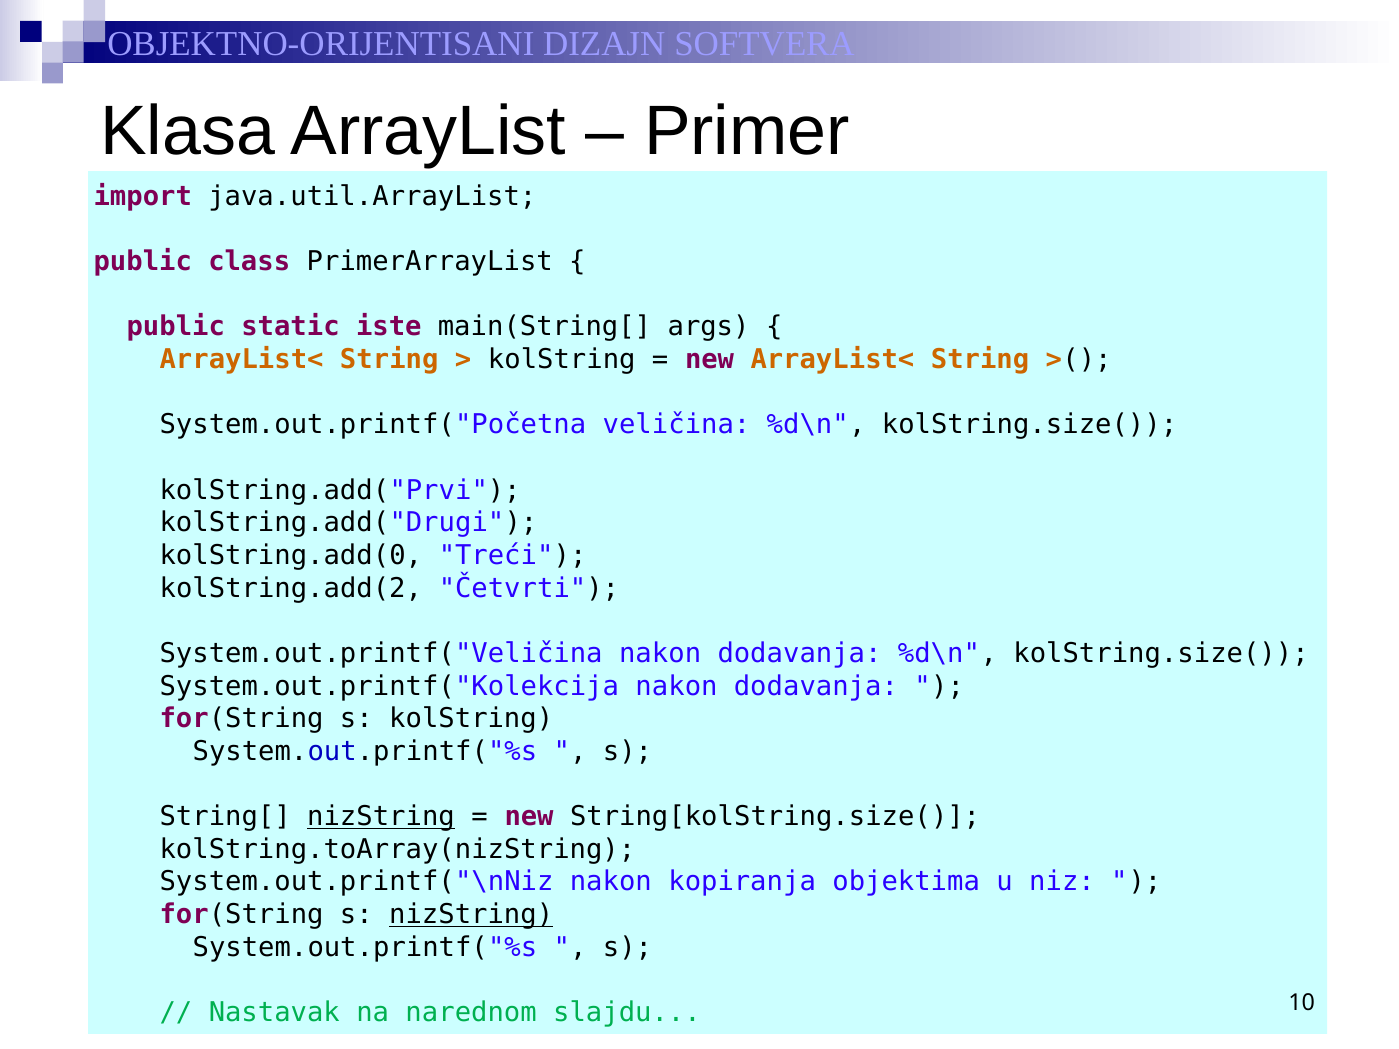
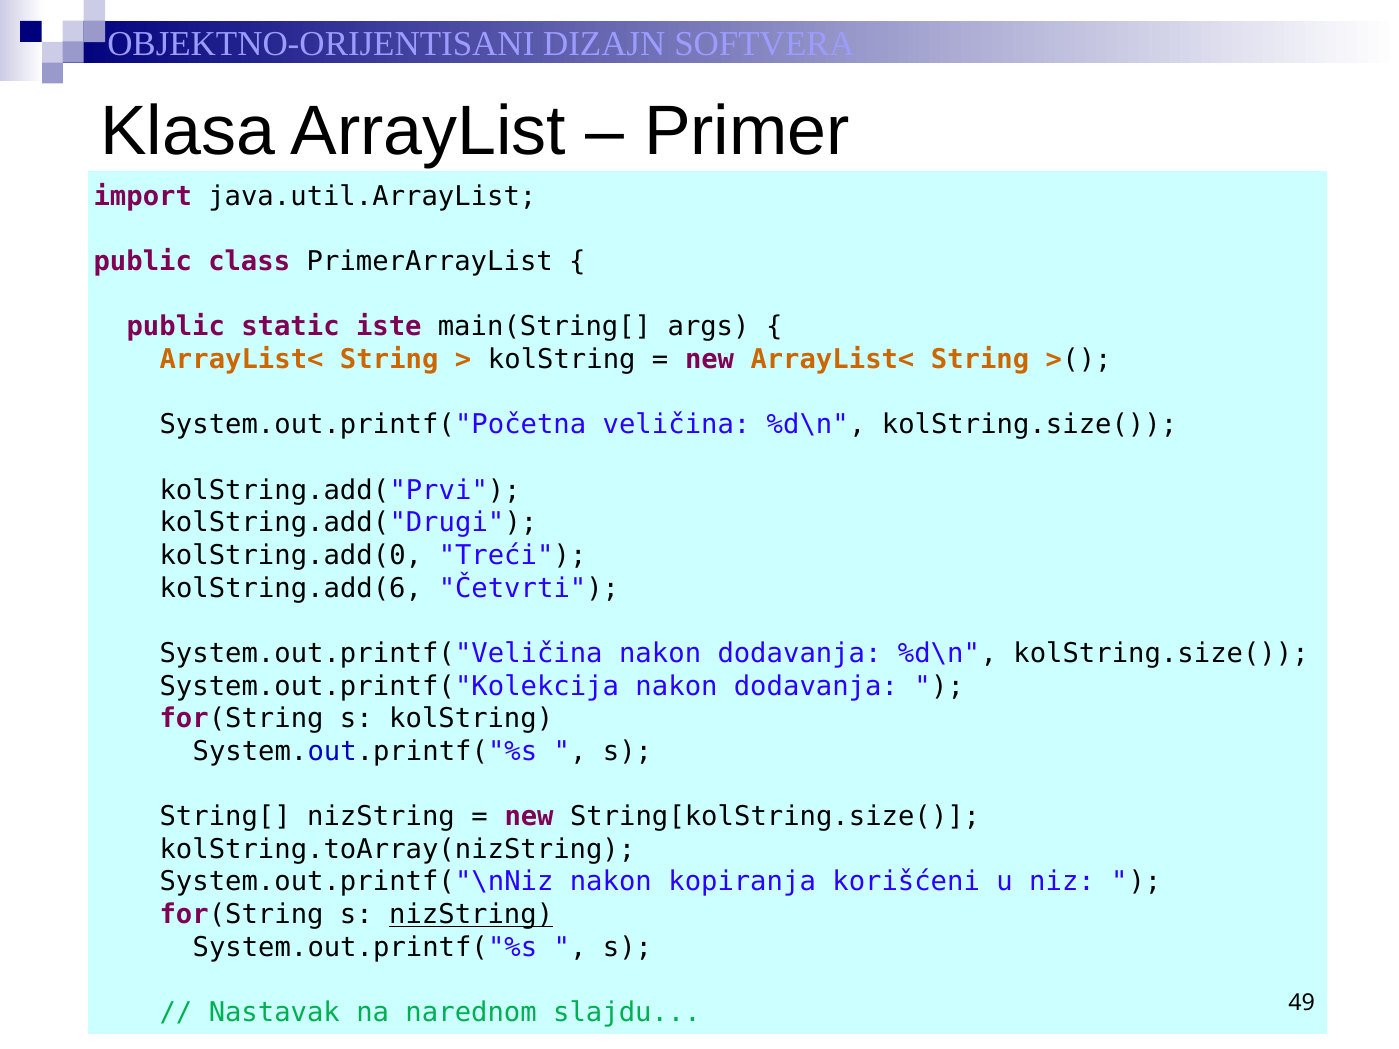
kolString.add(2: kolString.add(2 -> kolString.add(6
nizString at (381, 817) underline: present -> none
objektima: objektima -> korišćeni
10: 10 -> 49
